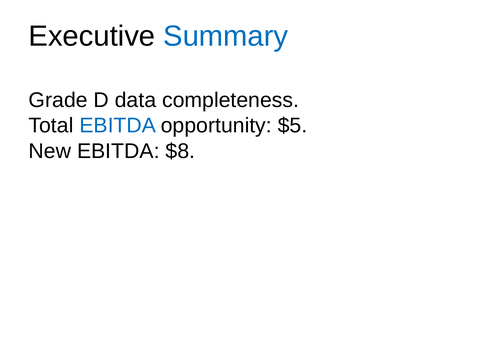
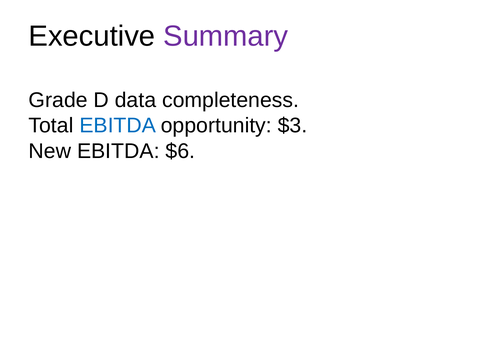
Summary colour: blue -> purple
$5: $5 -> $3
$8: $8 -> $6
